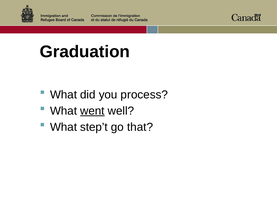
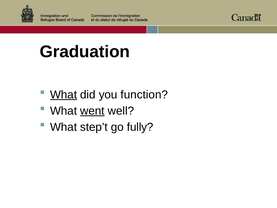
What at (64, 95) underline: none -> present
process: process -> function
that: that -> fully
